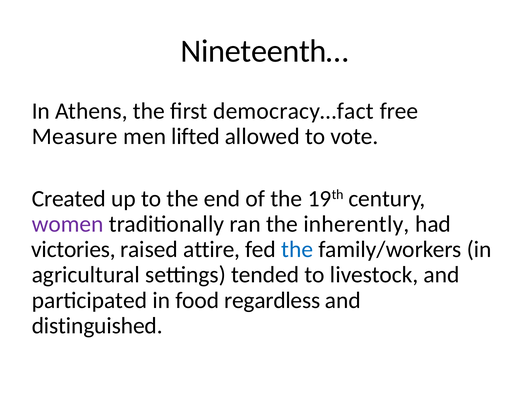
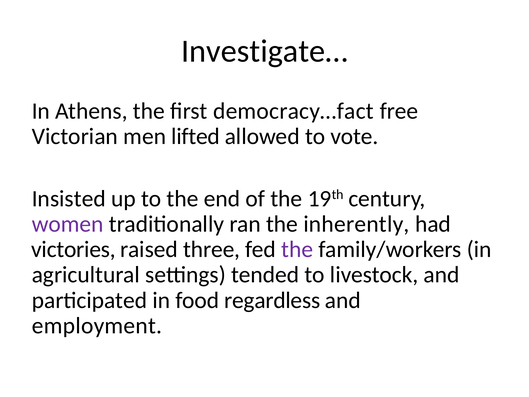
Nineteenth…: Nineteenth… -> Investigate…
Measure: Measure -> Victorian
Created: Created -> Insisted
attire: attire -> three
the at (297, 249) colour: blue -> purple
distinguished: distinguished -> employment
